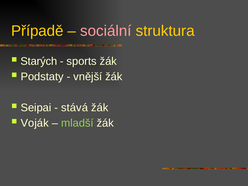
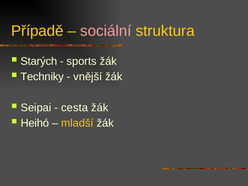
Podstaty: Podstaty -> Techniky
stává: stává -> cesta
Voják: Voják -> Heihó
mladší colour: light green -> yellow
